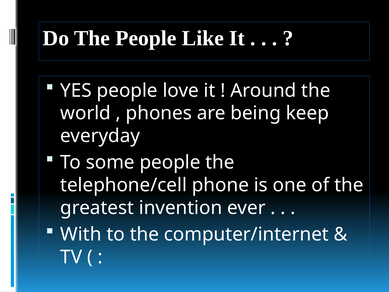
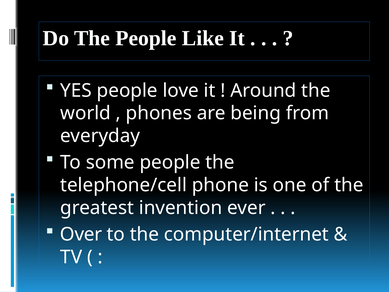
keep: keep -> from
With: With -> Over
